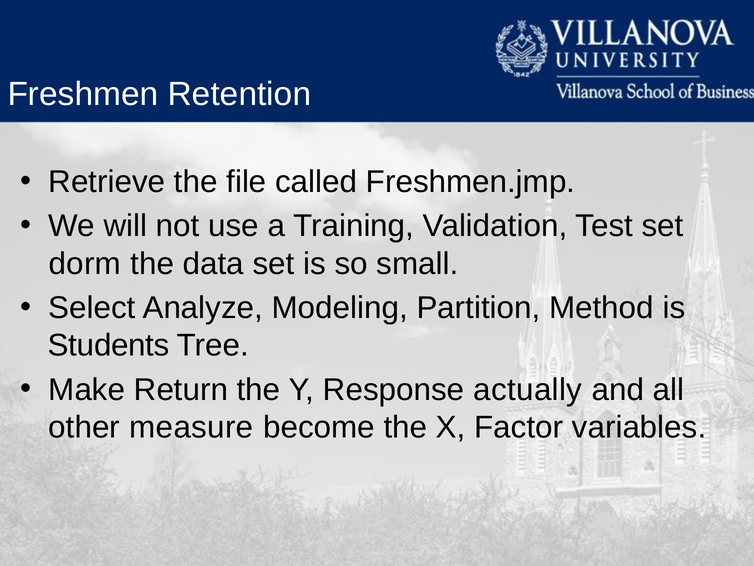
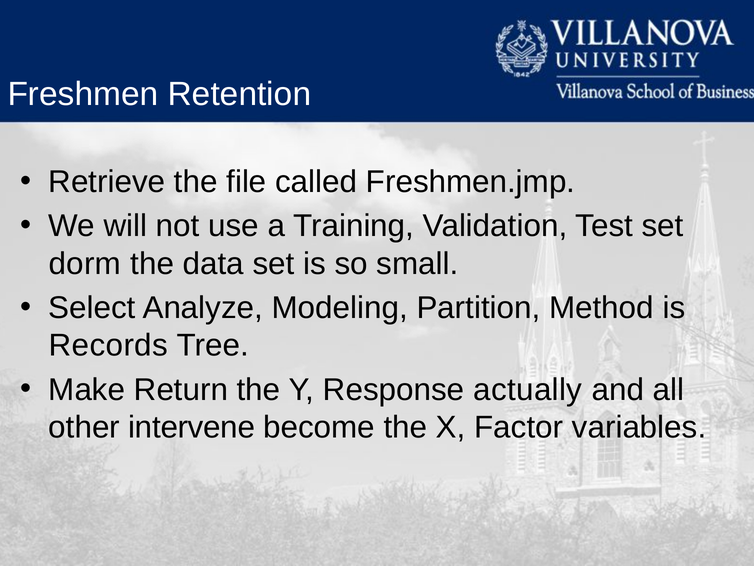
Students: Students -> Records
measure: measure -> intervene
